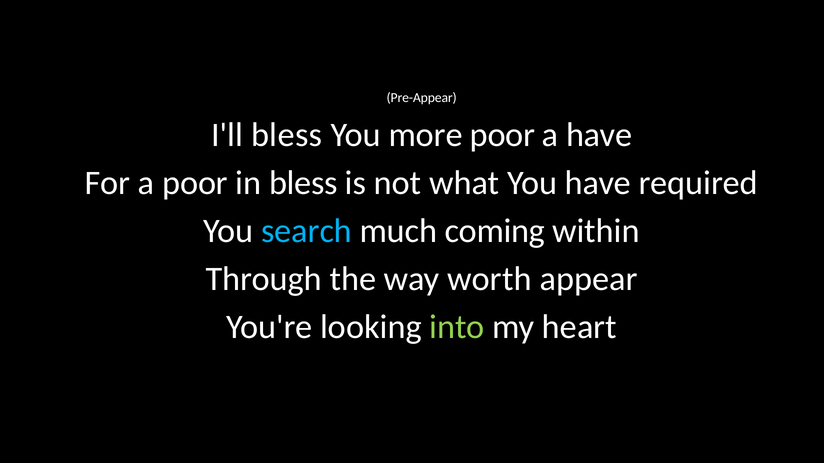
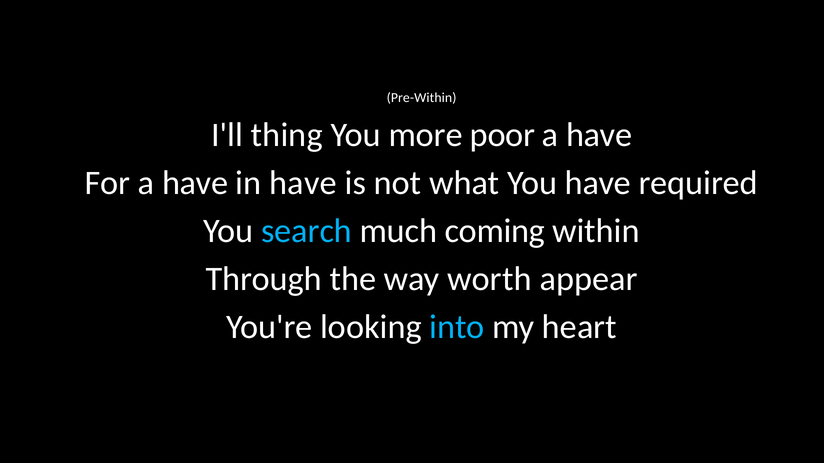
Pre-Appear: Pre-Appear -> Pre-Within
I'll bless: bless -> thing
For a poor: poor -> have
in bless: bless -> have
into colour: light green -> light blue
